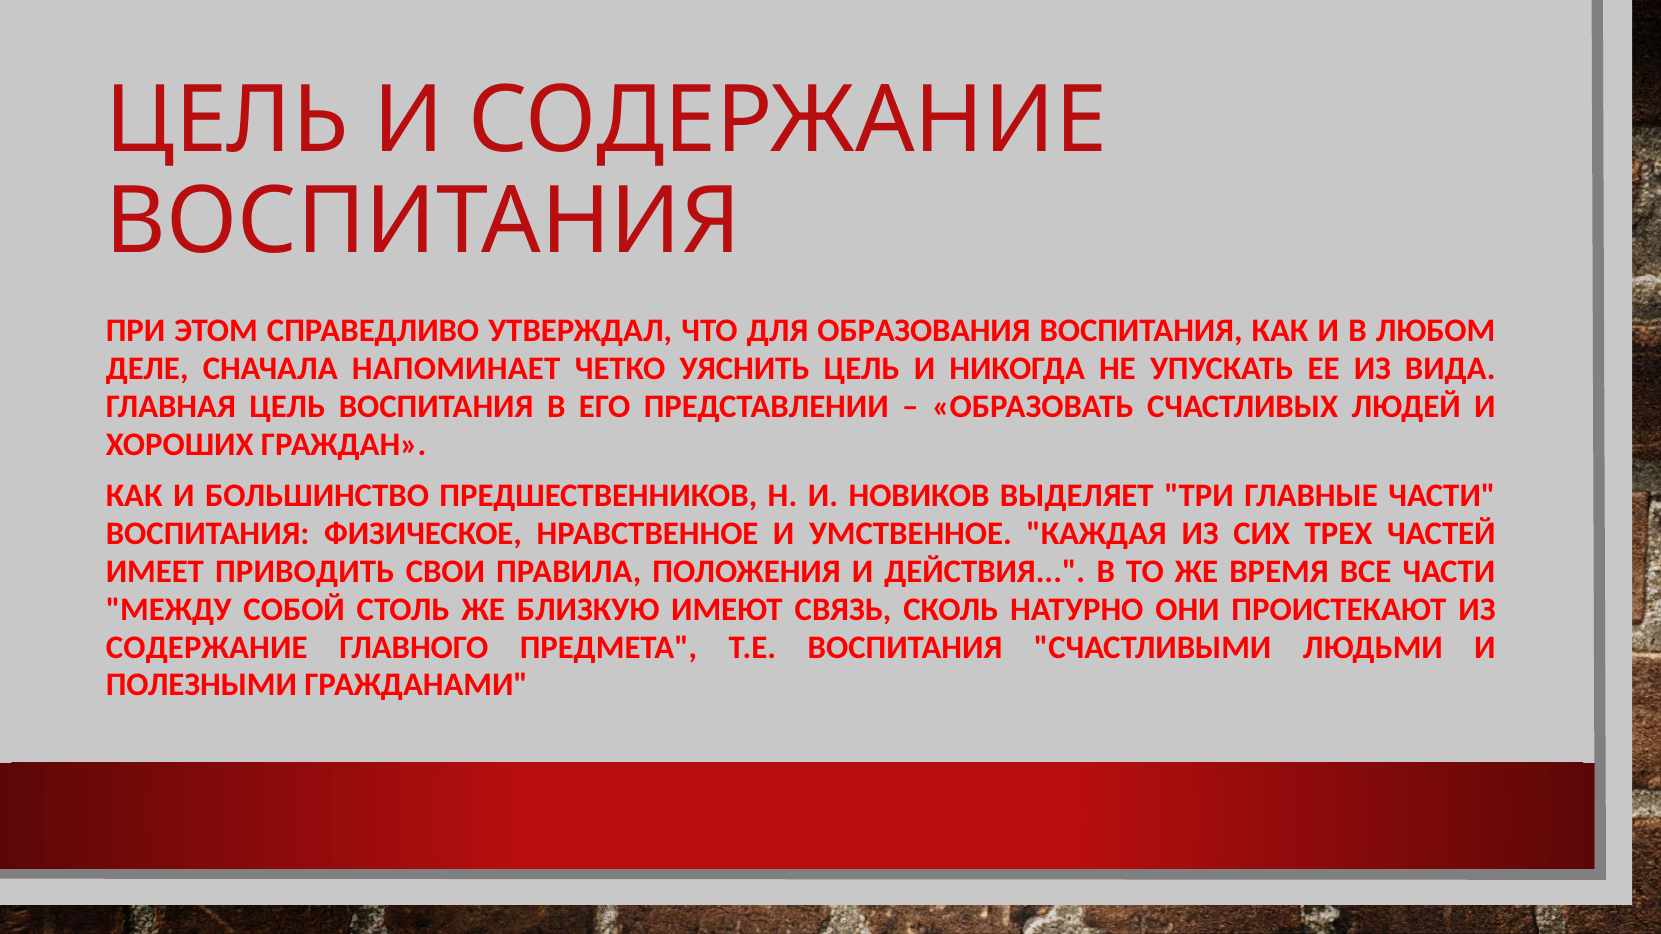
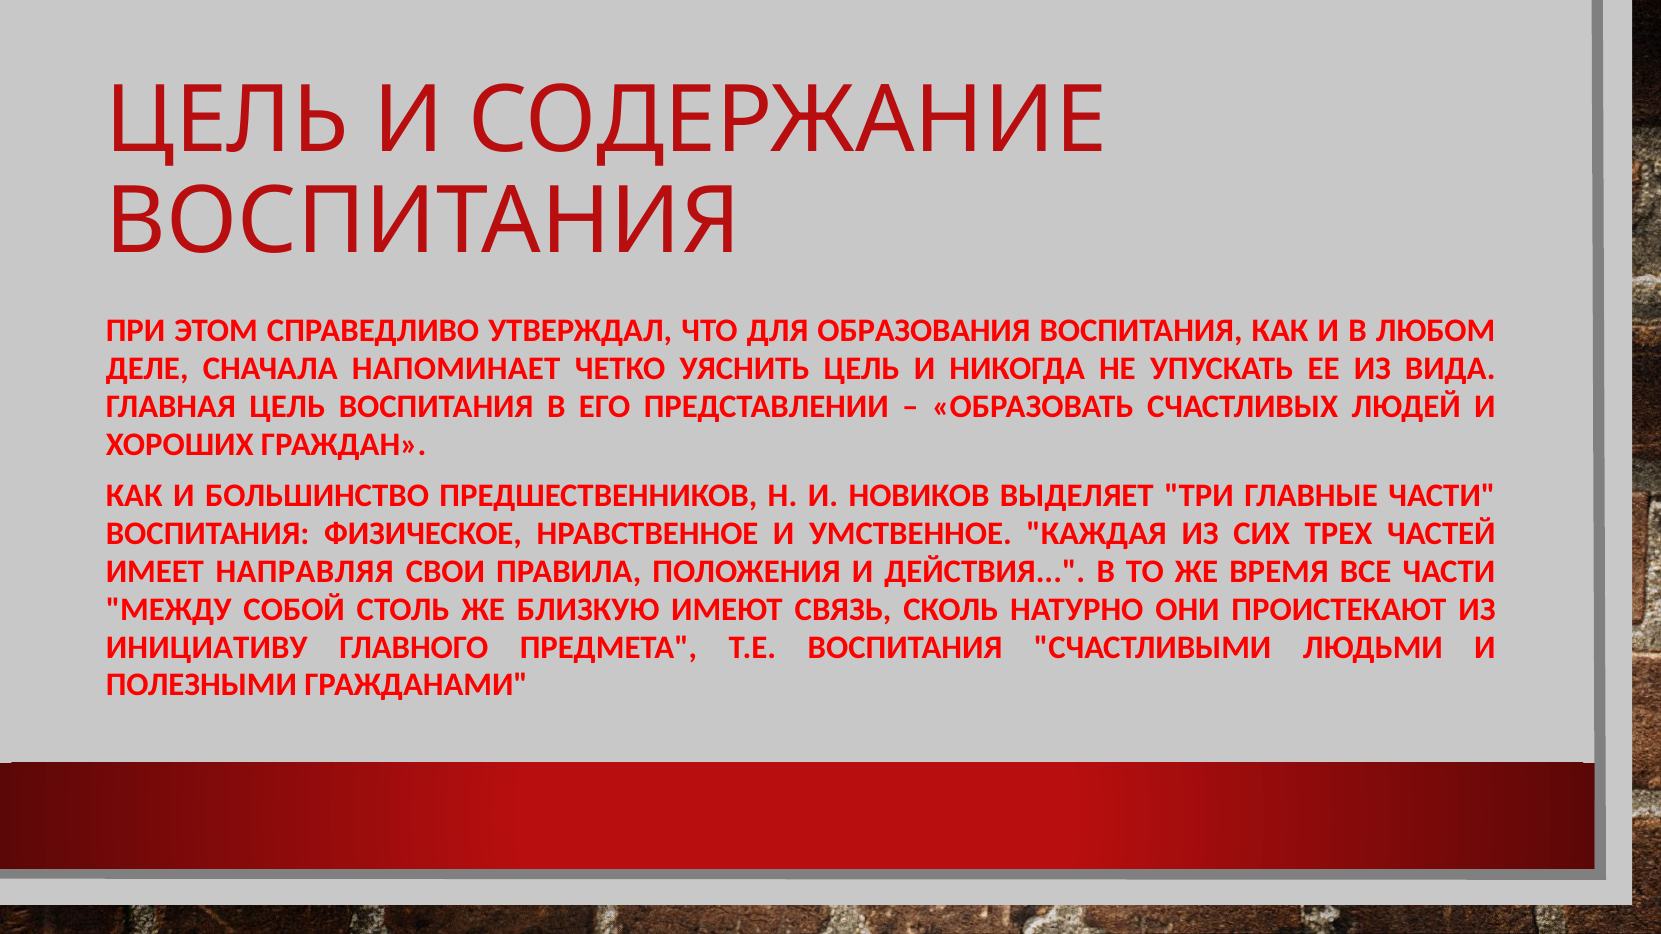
ПРИВОДИТЬ: ПРИВОДИТЬ -> НАПРАВЛЯЯ
СОДЕРЖАНИЕ at (207, 647): СОДЕРЖАНИЕ -> ИНИЦИАТИВУ
